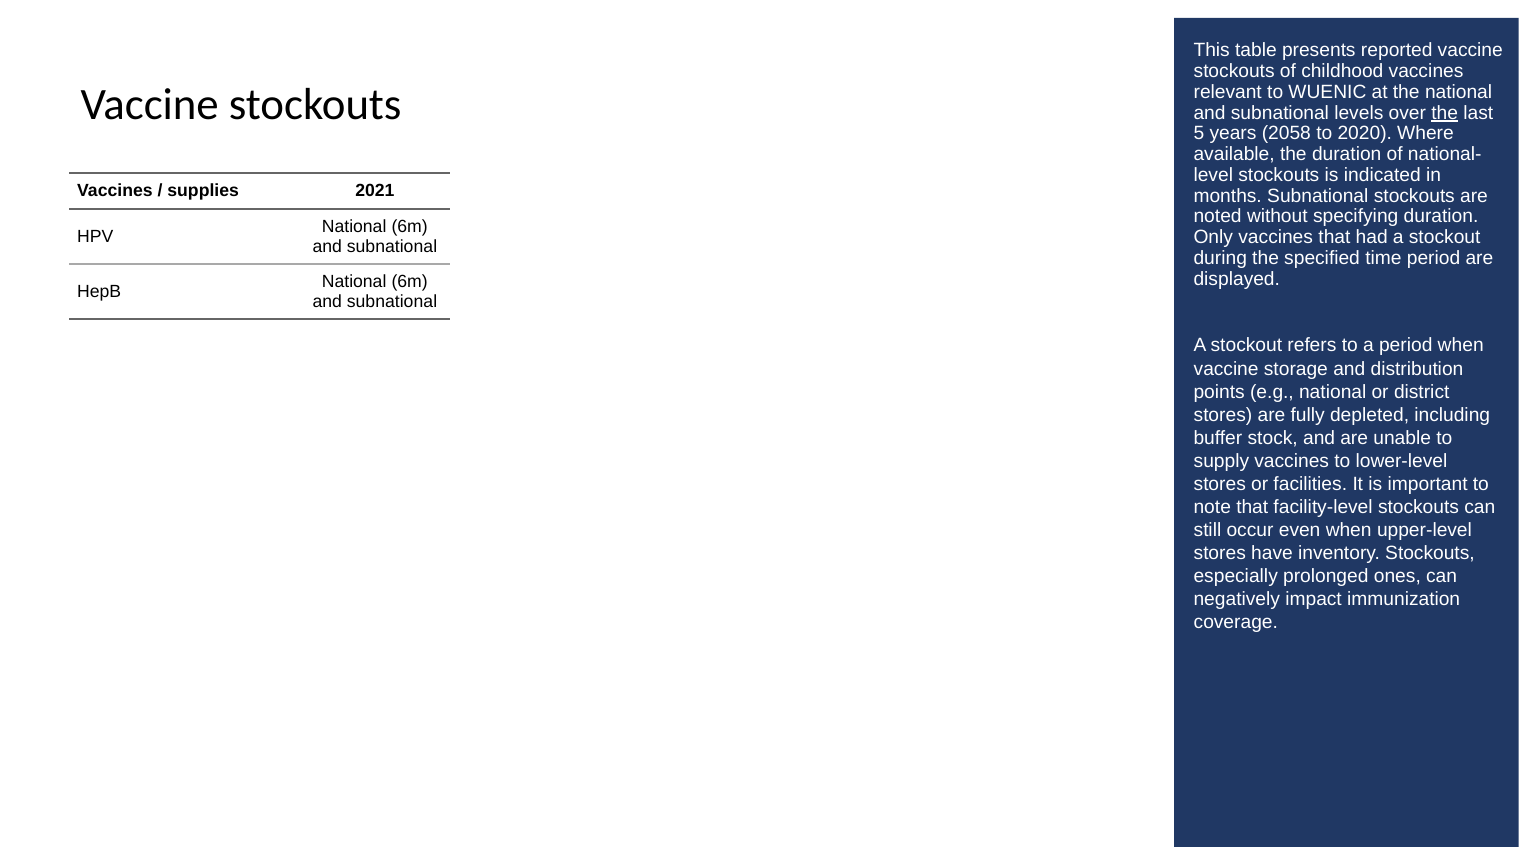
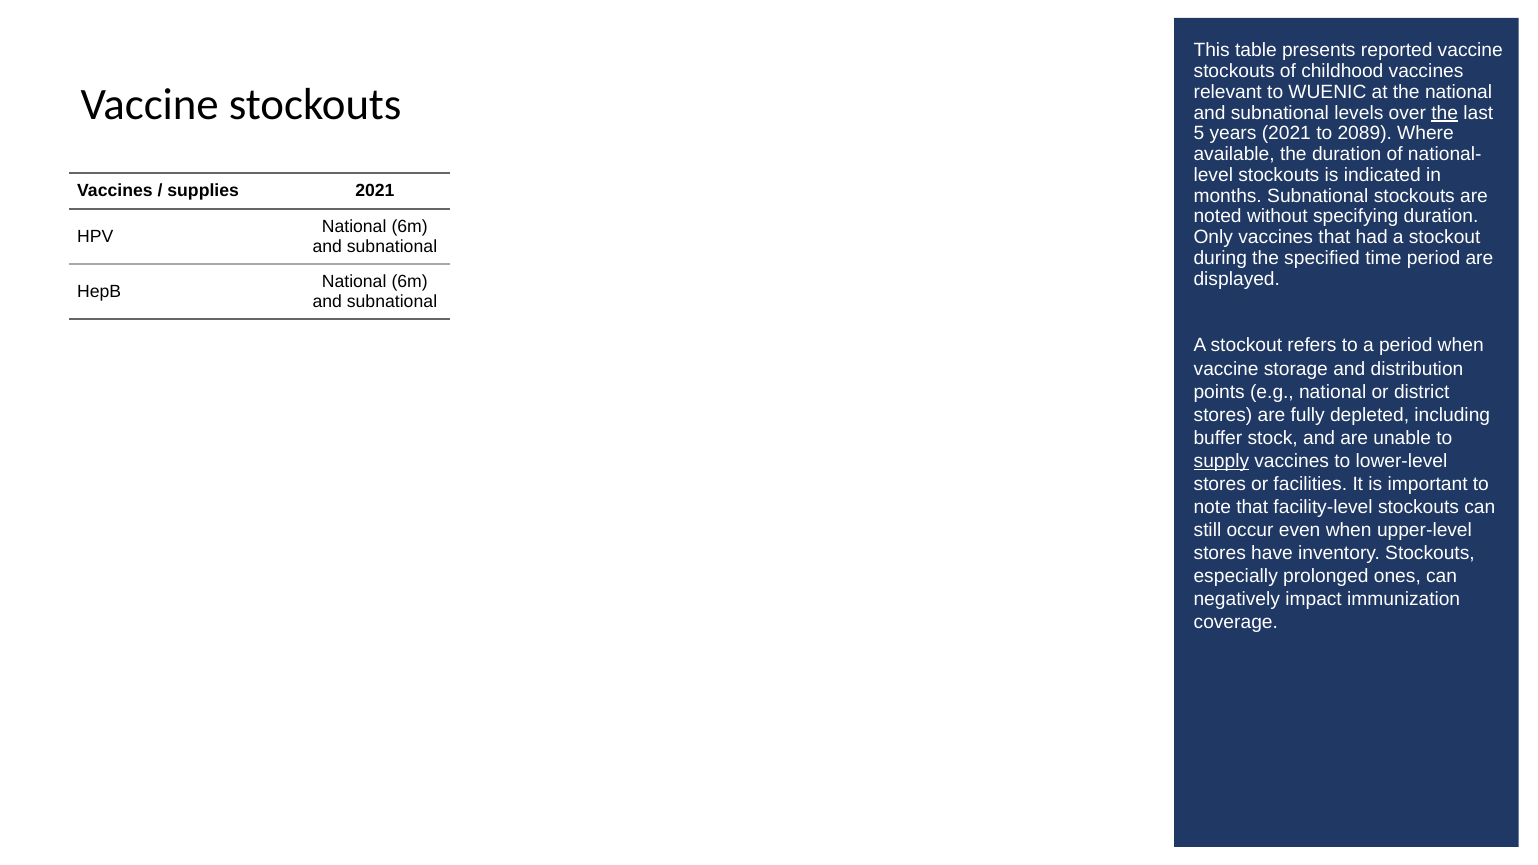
years 2058: 2058 -> 2021
2020: 2020 -> 2089
supply underline: none -> present
